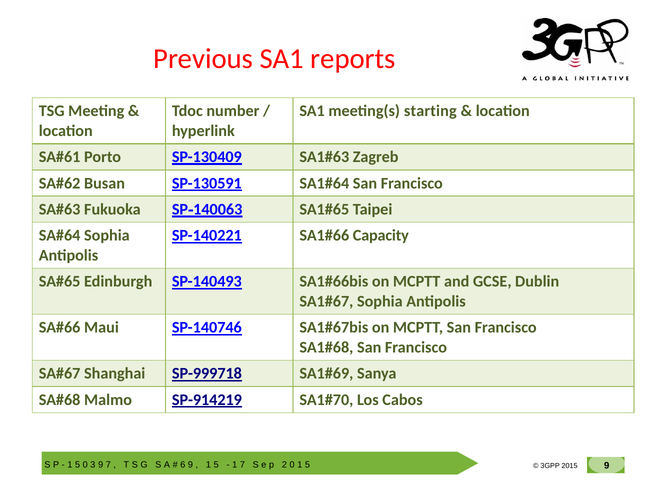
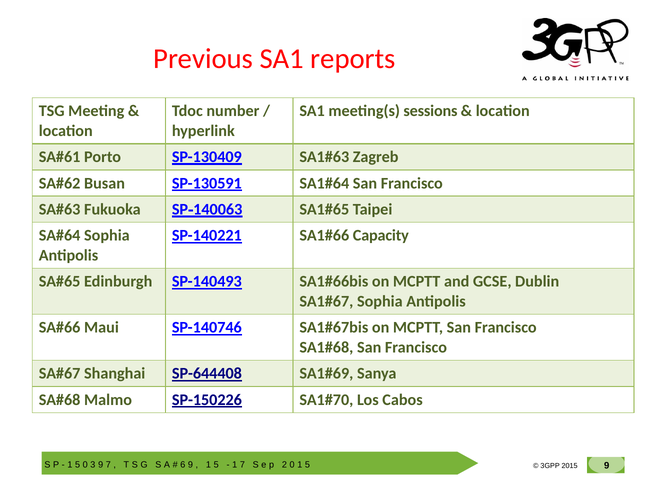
starting: starting -> sessions
SP-999718: SP-999718 -> SP-644408
SP-914219: SP-914219 -> SP-150226
